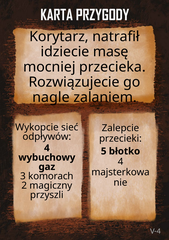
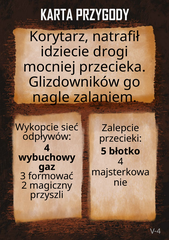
masę: masę -> drogi
Rozwiązujecie: Rozwiązujecie -> Glizdowników
komorach: komorach -> formować
